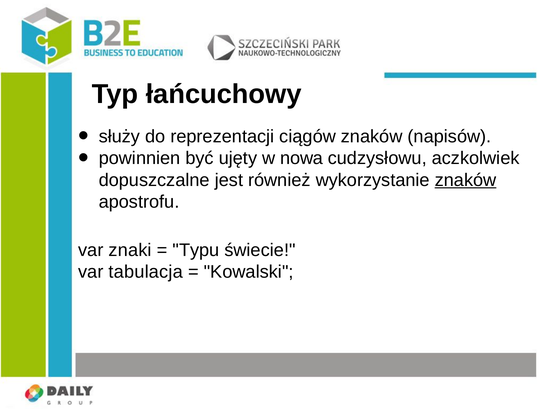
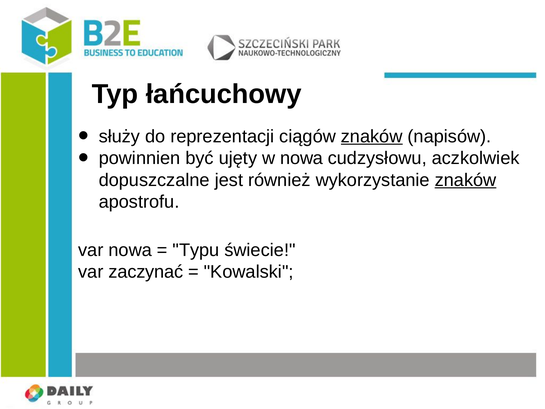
znaków at (372, 136) underline: none -> present
var znaki: znaki -> nowa
tabulacja: tabulacja -> zaczynać
